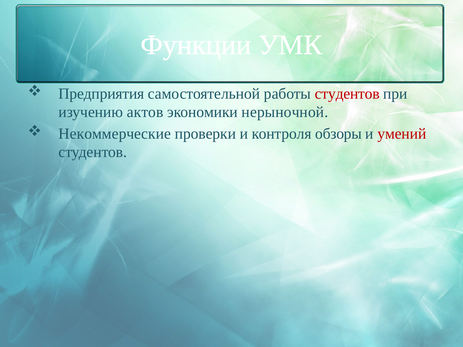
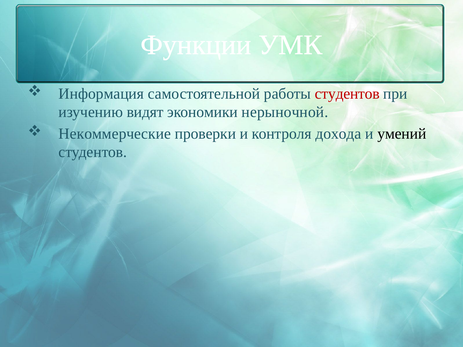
Предприятия: Предприятия -> Информация
актов: актов -> видят
обзоры: обзоры -> дохода
умений colour: red -> black
